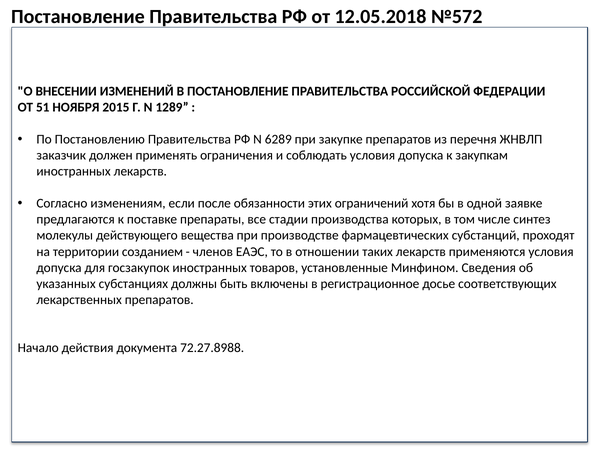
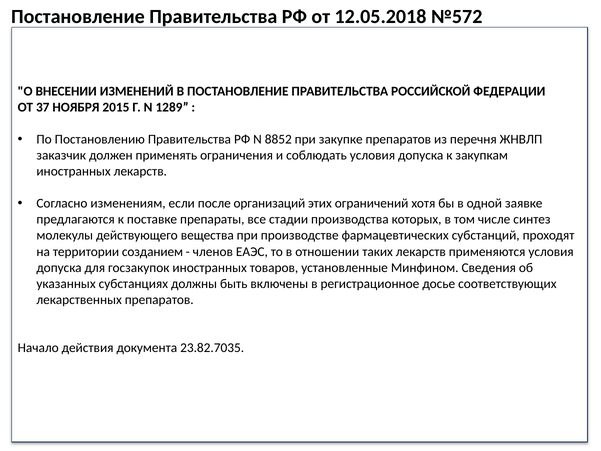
51: 51 -> 37
6289: 6289 -> 8852
обязанности: обязанности -> организаций
72.27.8988: 72.27.8988 -> 23.82.7035
